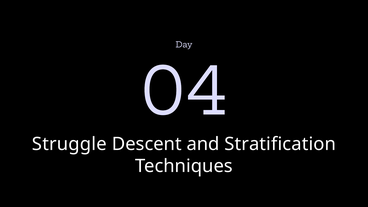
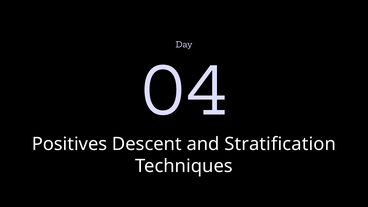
Struggle: Struggle -> Positives
